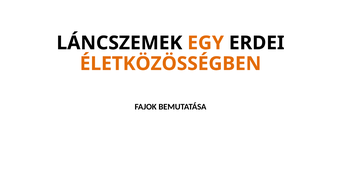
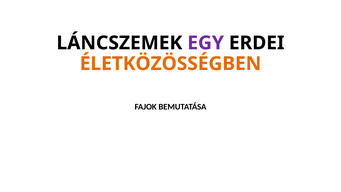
EGY colour: orange -> purple
